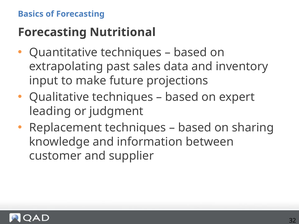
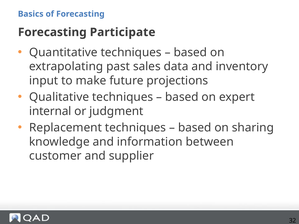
Nutritional: Nutritional -> Participate
leading: leading -> internal
